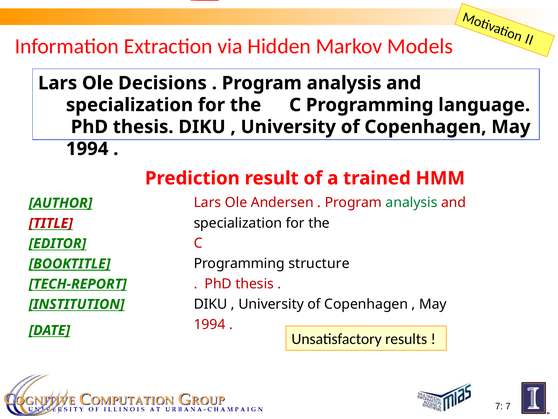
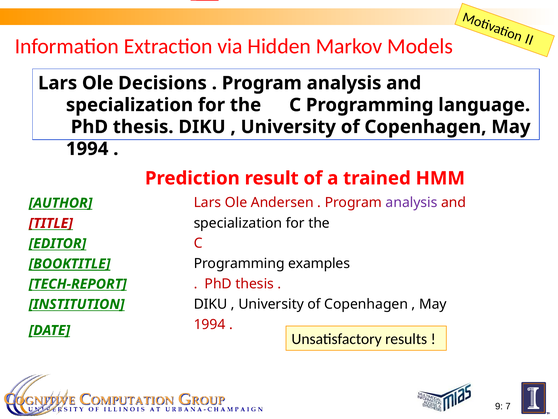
analysis at (412, 202) colour: green -> purple
structure: structure -> examples
7 at (499, 406): 7 -> 9
